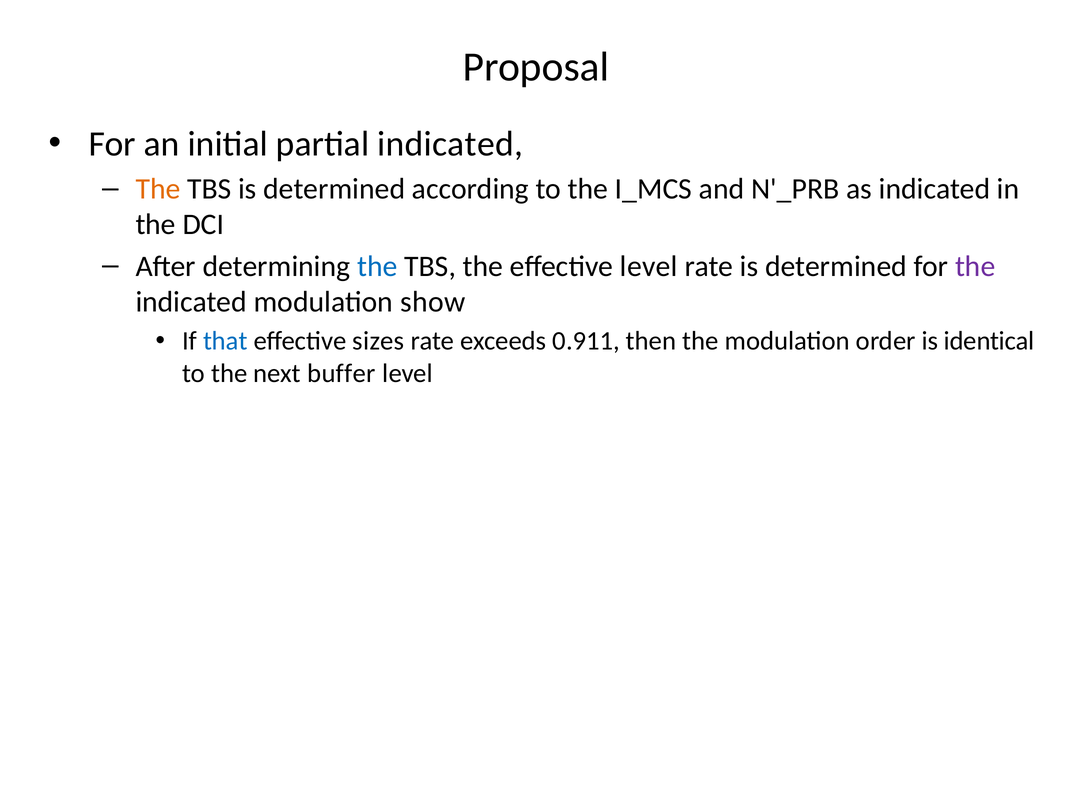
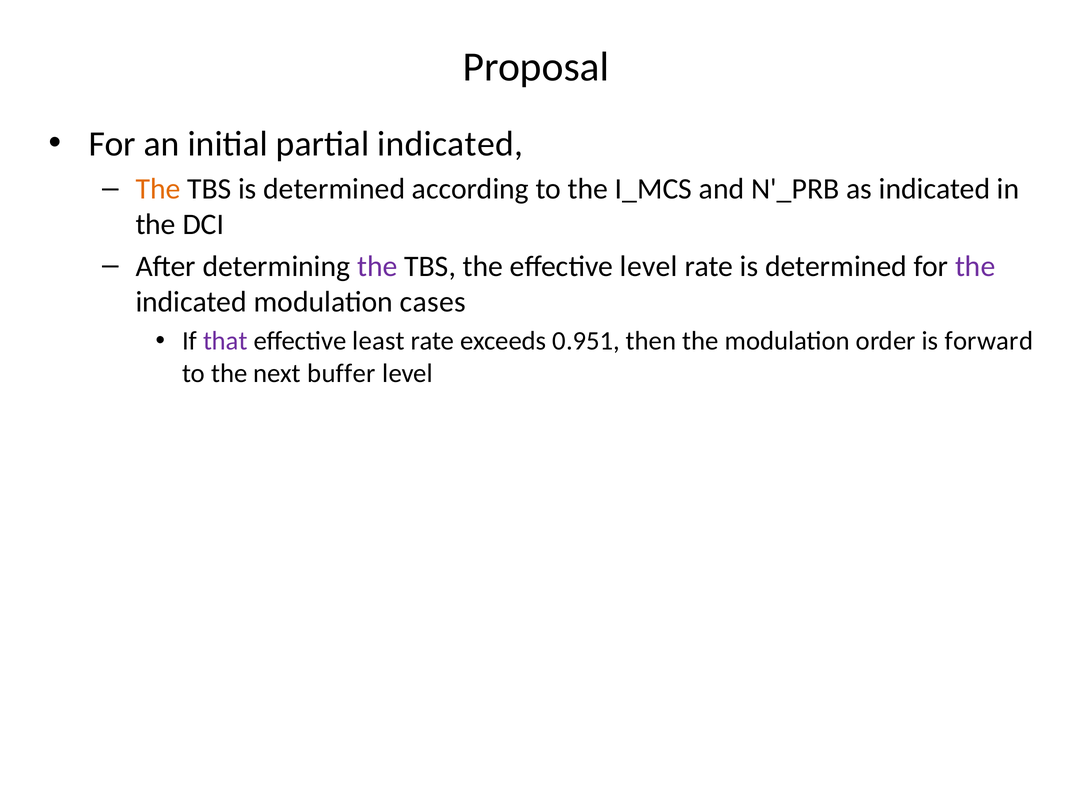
the at (377, 266) colour: blue -> purple
show: show -> cases
that colour: blue -> purple
sizes: sizes -> least
0.911: 0.911 -> 0.951
identical: identical -> forward
